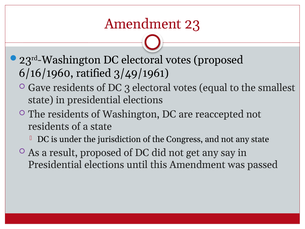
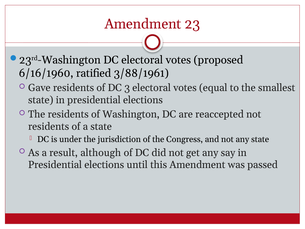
3/49/1961: 3/49/1961 -> 3/88/1961
result proposed: proposed -> although
